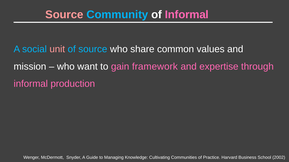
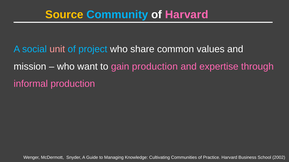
Source at (64, 15) colour: pink -> yellow
of Informal: Informal -> Harvard
of source: source -> project
gain framework: framework -> production
